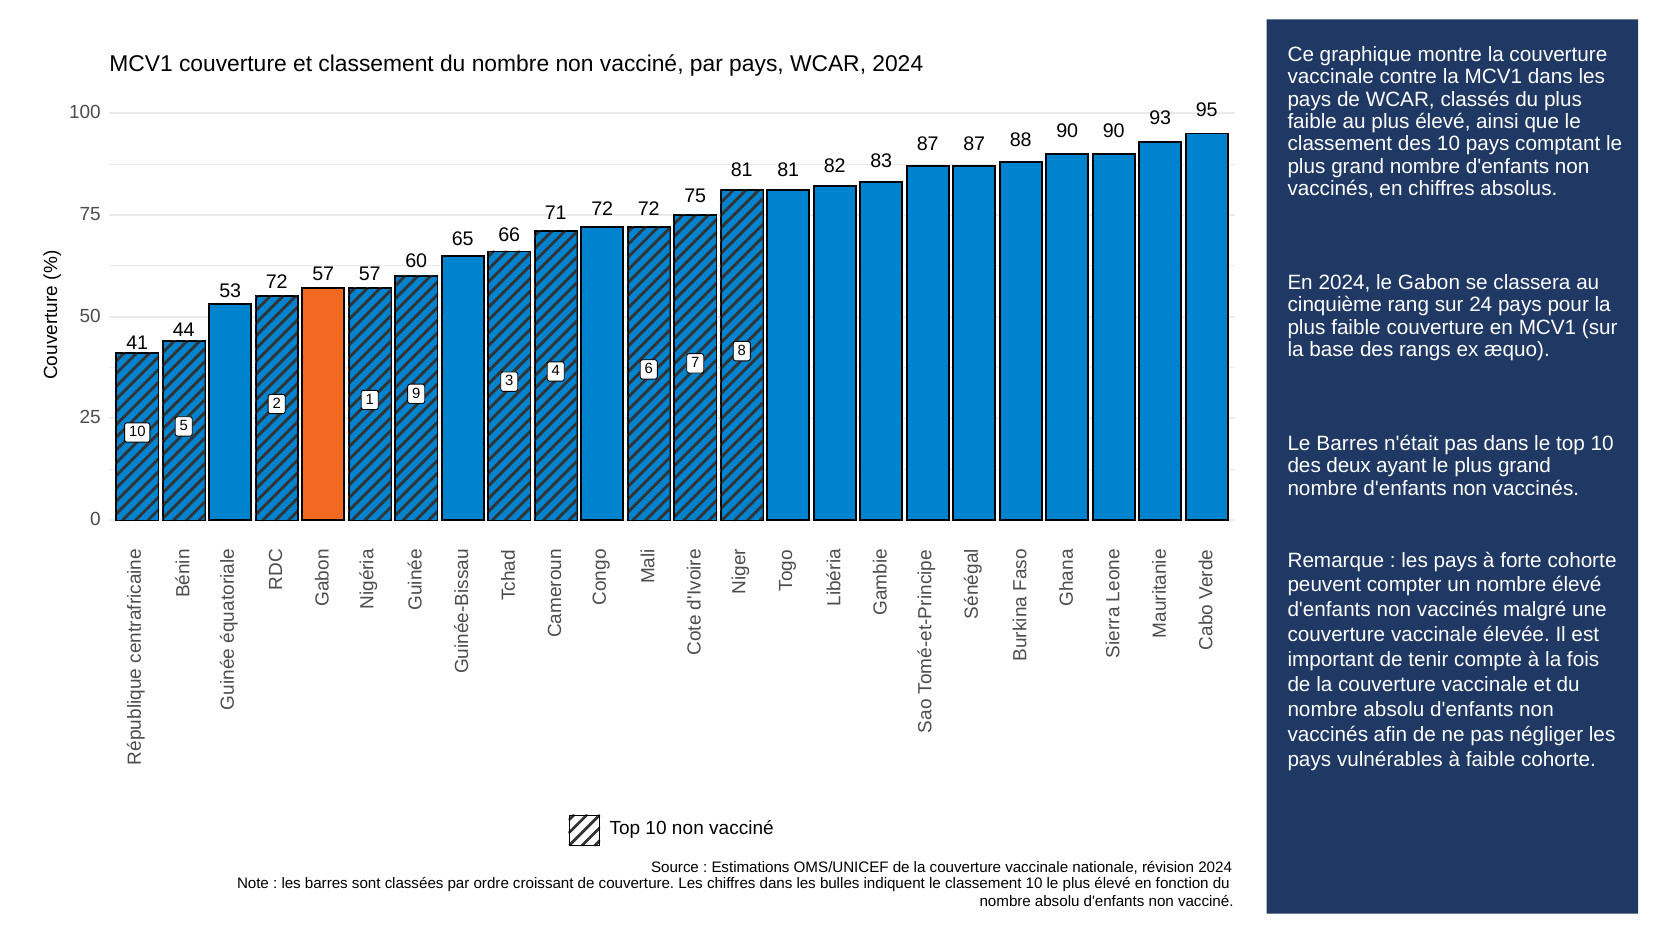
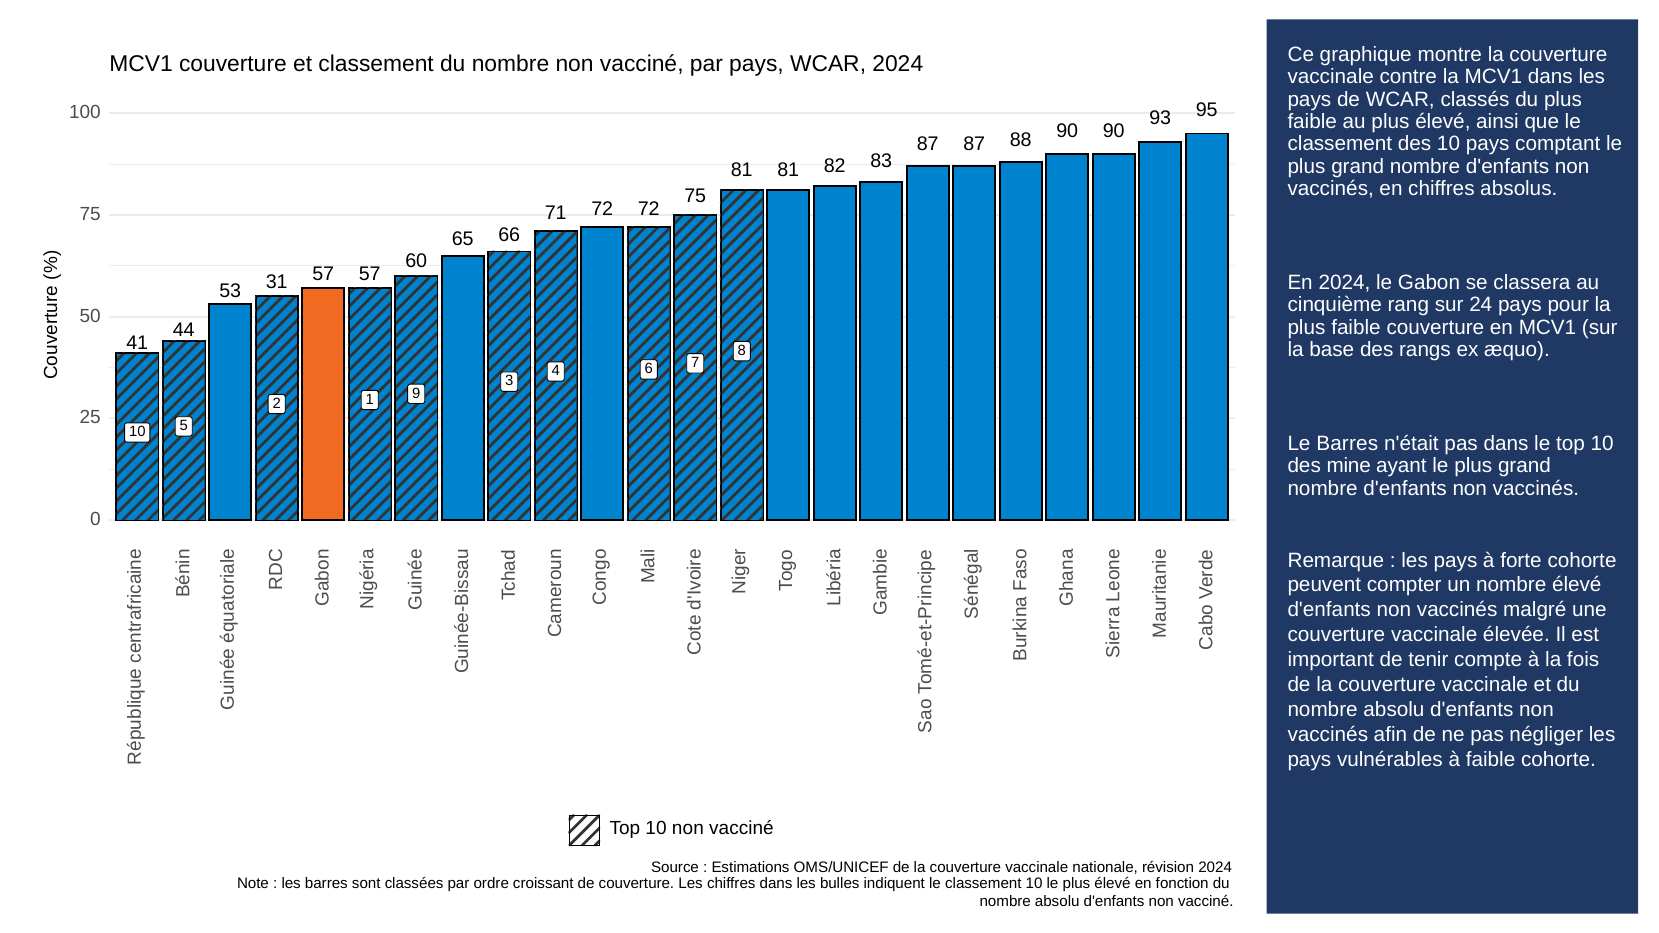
53 72: 72 -> 31
deux: deux -> mine
